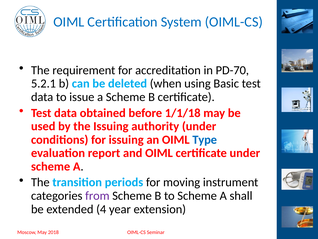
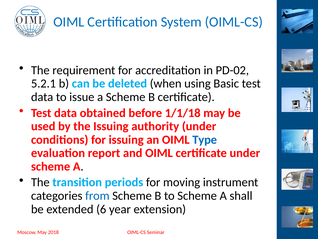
PD-70: PD-70 -> PD-02
from colour: purple -> blue
4: 4 -> 6
